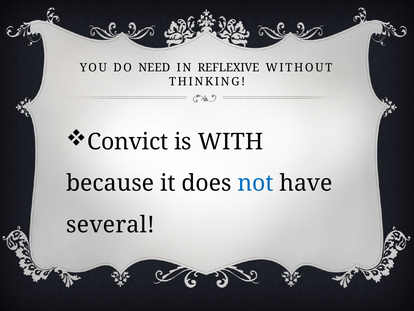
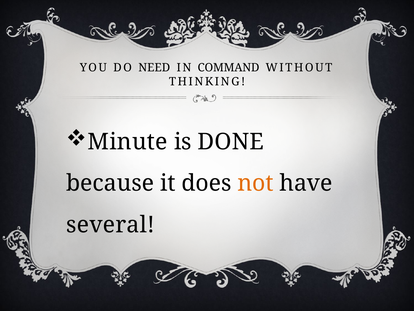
REFLEXIVE: REFLEXIVE -> COMMAND
Convict: Convict -> Minute
WITH: WITH -> DONE
not colour: blue -> orange
